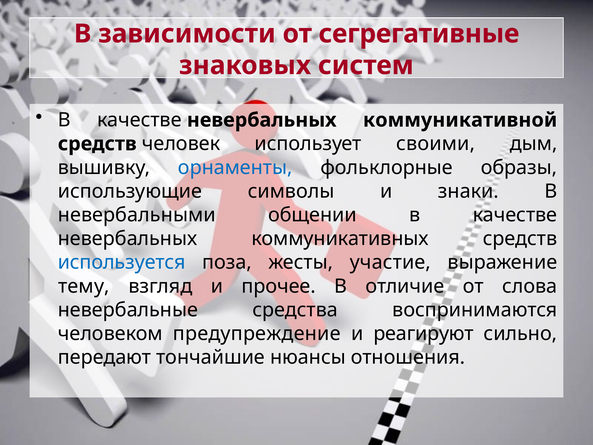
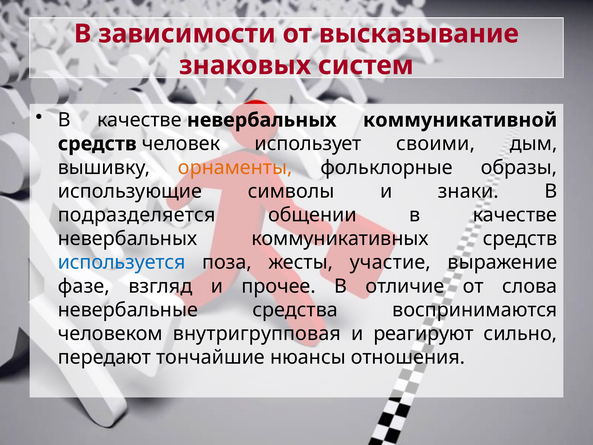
сегрегативные: сегрегативные -> высказывание
орнаменты colour: blue -> orange
невербальными: невербальными -> подразделяется
тему: тему -> фазе
предупреждение: предупреждение -> внутригрупповая
